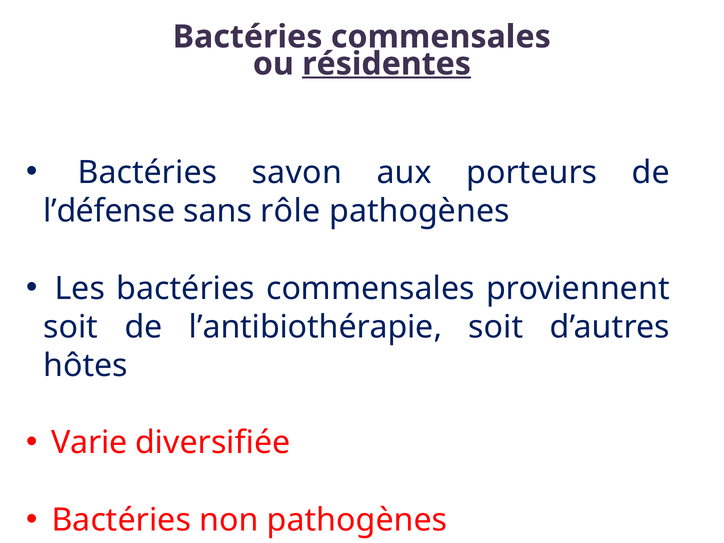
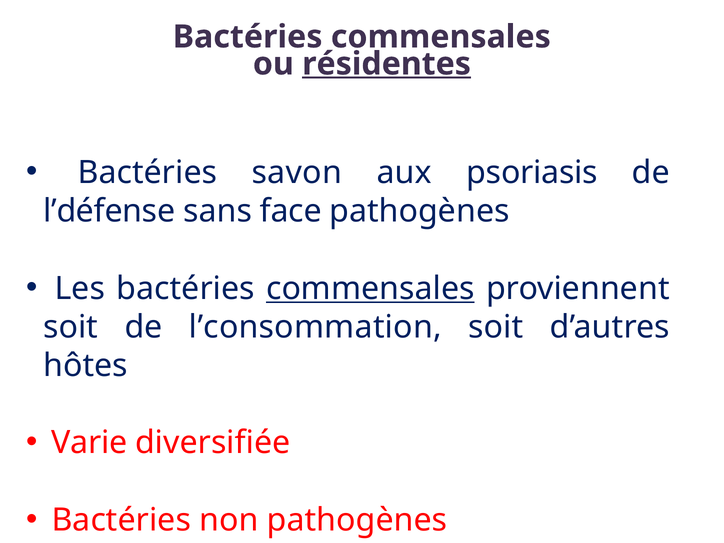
porteurs: porteurs -> psoriasis
rôle: rôle -> face
commensales at (370, 288) underline: none -> present
l’antibiothérapie: l’antibiothérapie -> l’consommation
